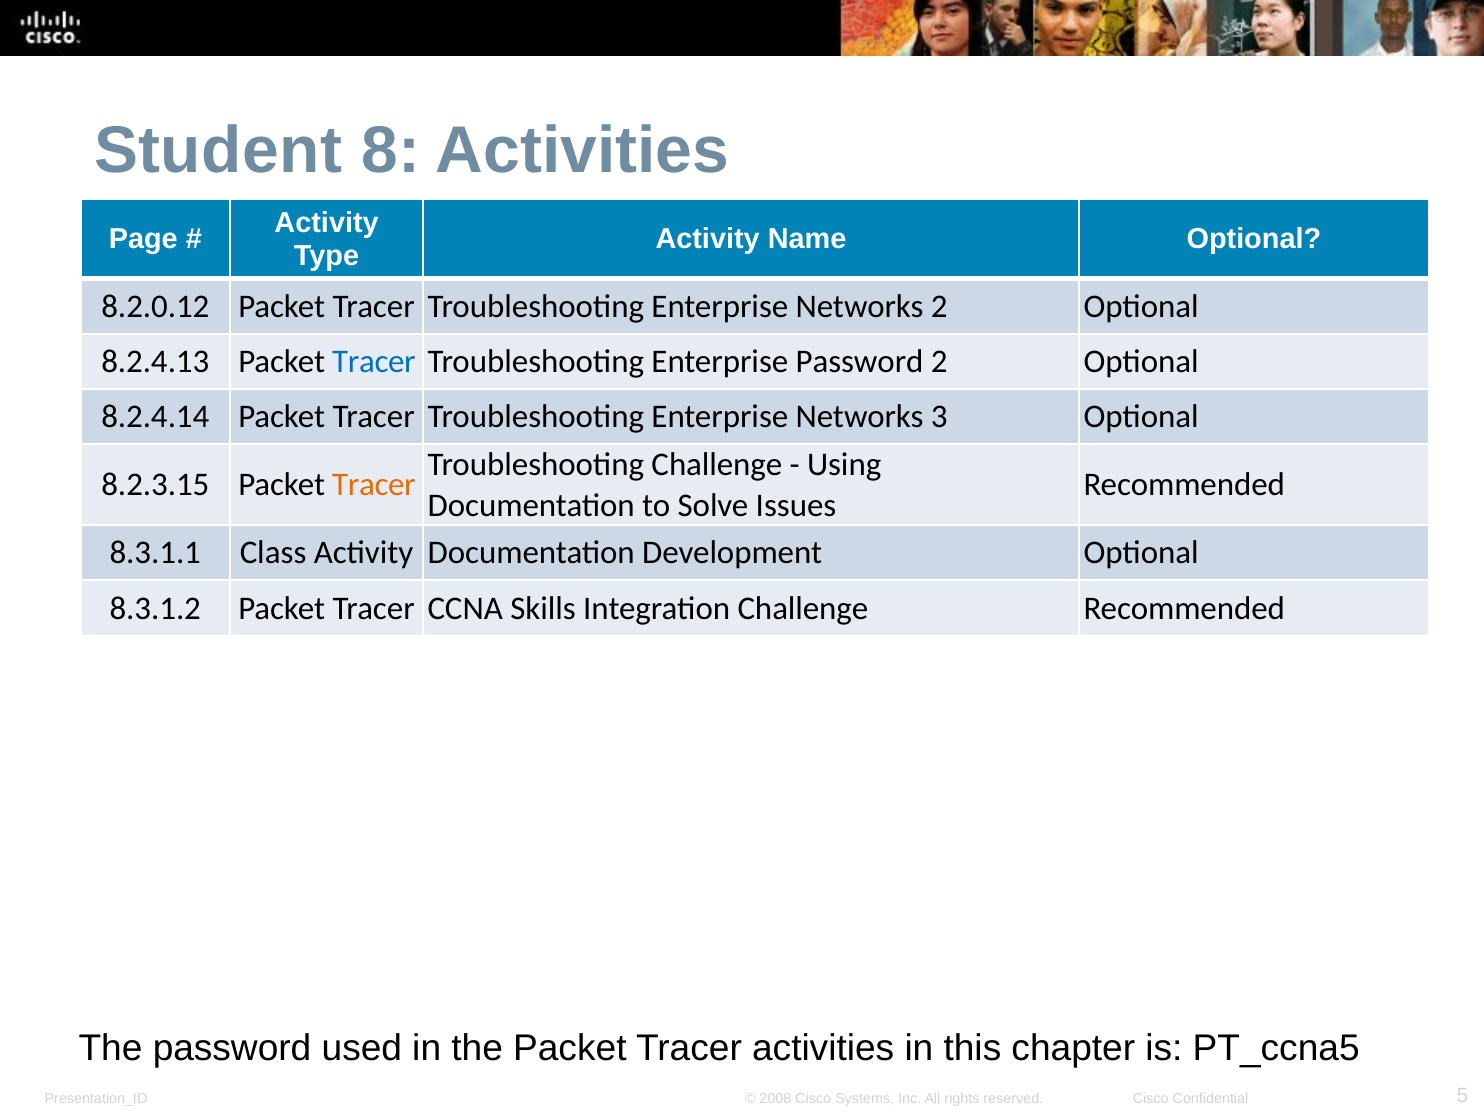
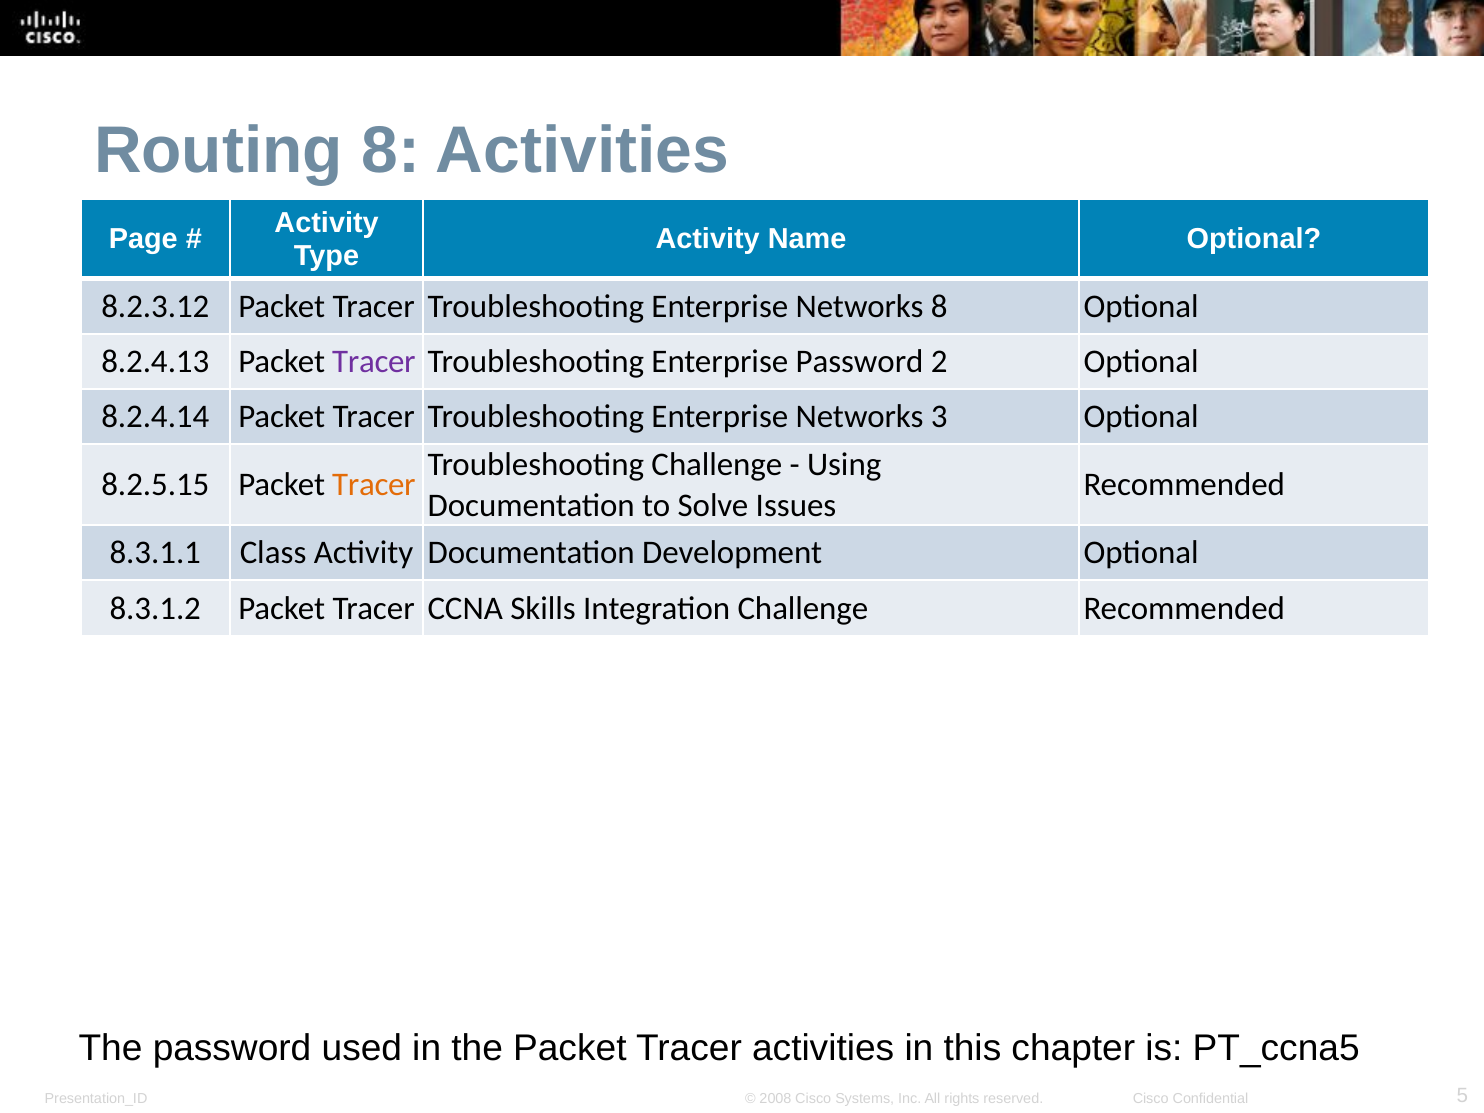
Student: Student -> Routing
8.2.0.12: 8.2.0.12 -> 8.2.3.12
Networks 2: 2 -> 8
Tracer at (374, 362) colour: blue -> purple
8.2.3.15: 8.2.3.15 -> 8.2.5.15
